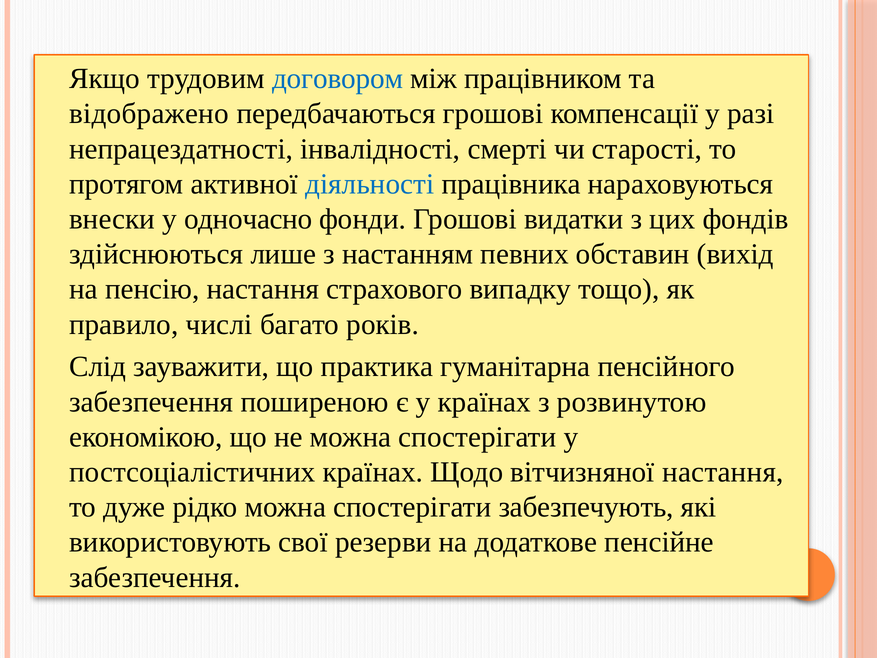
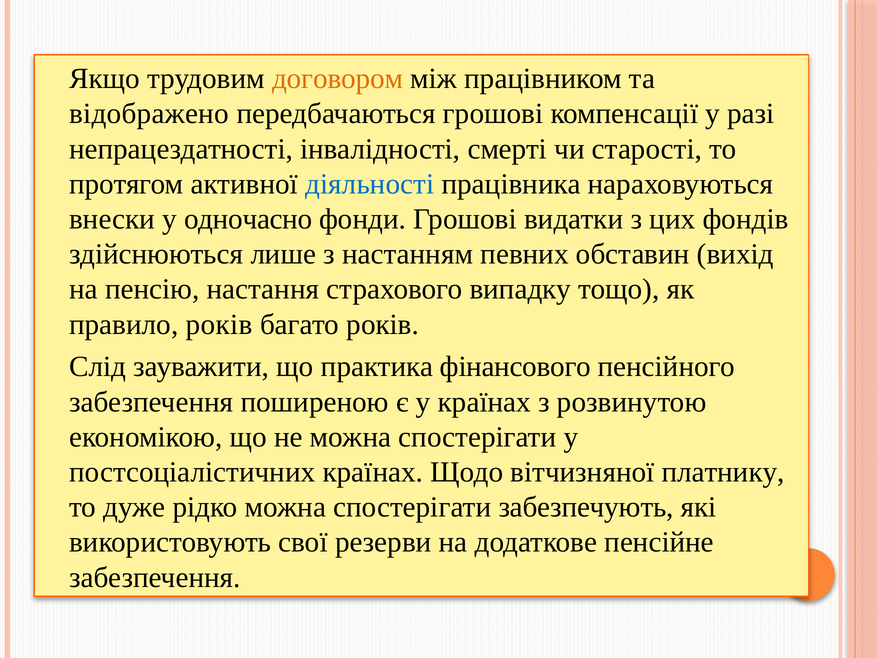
договором colour: blue -> orange
правило числі: числі -> років
гуманітарна: гуманітарна -> фінансового
вітчизняної настання: настання -> платнику
